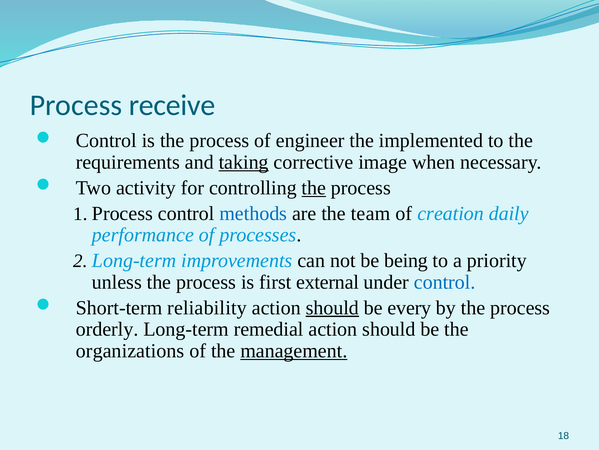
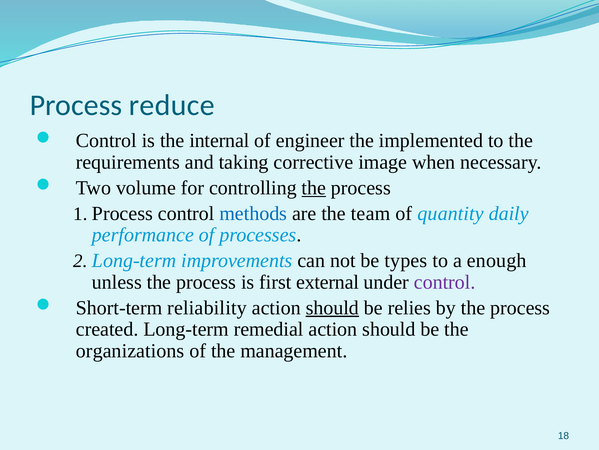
receive: receive -> reduce
is the process: process -> internal
taking underline: present -> none
activity: activity -> volume
creation: creation -> quantity
being: being -> types
priority: priority -> enough
control at (445, 282) colour: blue -> purple
every: every -> relies
orderly: orderly -> created
management underline: present -> none
